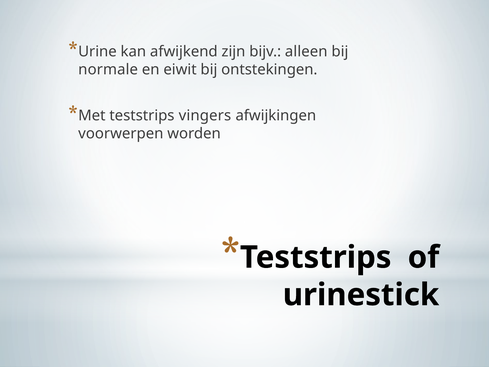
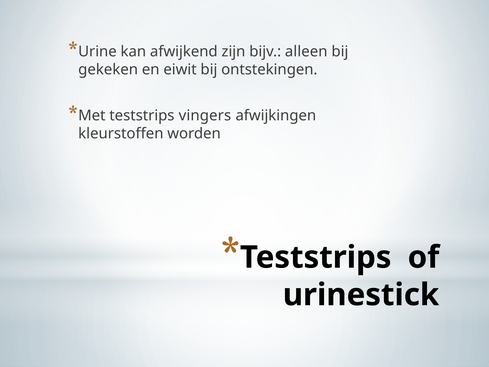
normale: normale -> gekeken
voorwerpen: voorwerpen -> kleurstoffen
